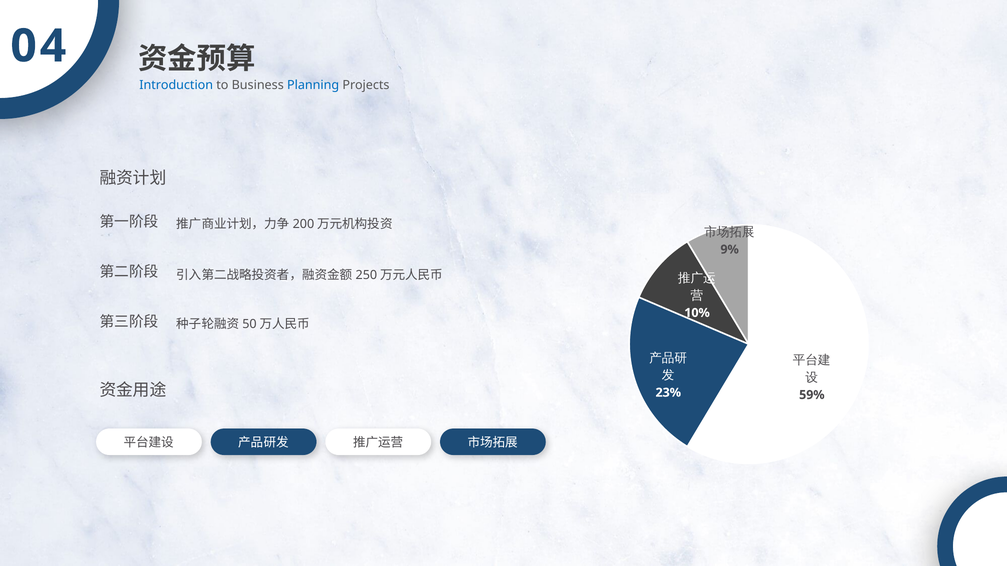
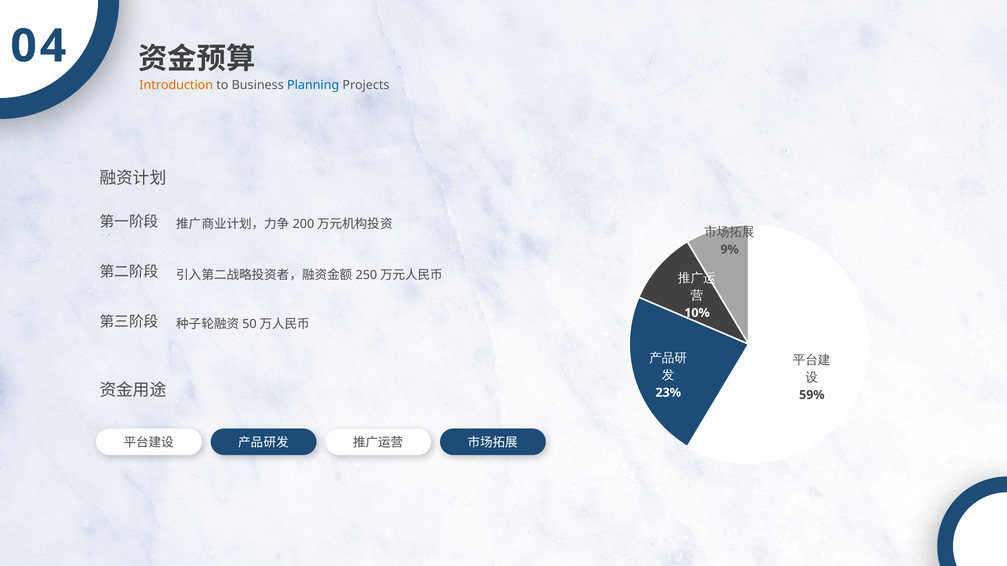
Introduction colour: blue -> orange
